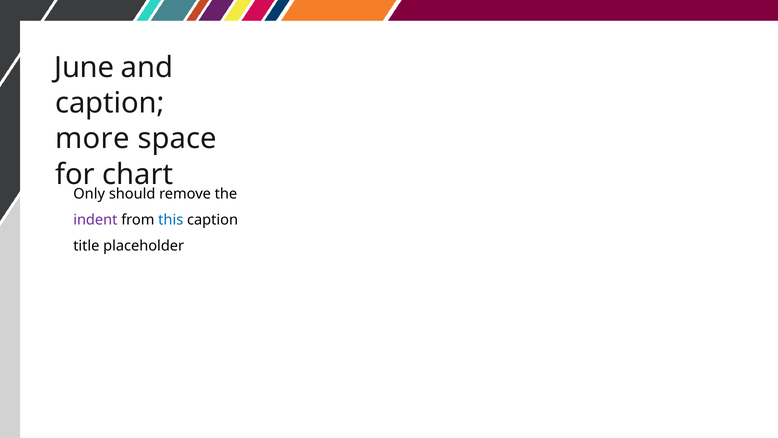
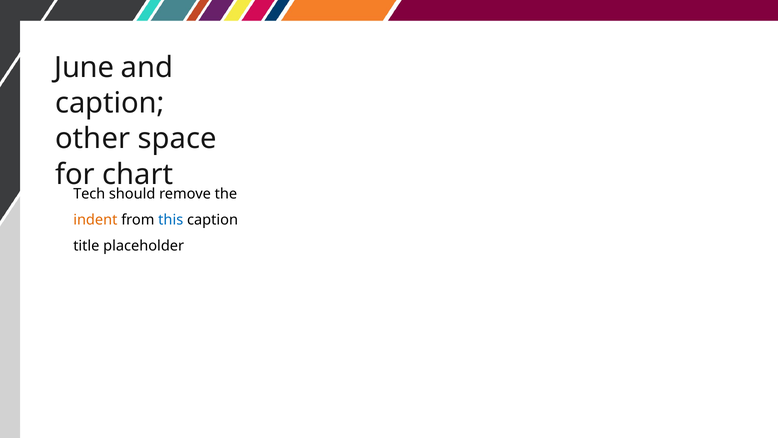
more: more -> other
Only: Only -> Tech
indent colour: purple -> orange
